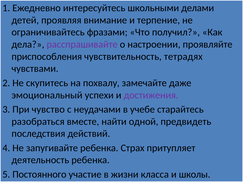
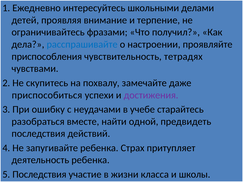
расспрашивайте colour: purple -> blue
эмоциональный: эмоциональный -> приспособиться
чувство: чувство -> ошибку
5 Постоянного: Постоянного -> Последствия
